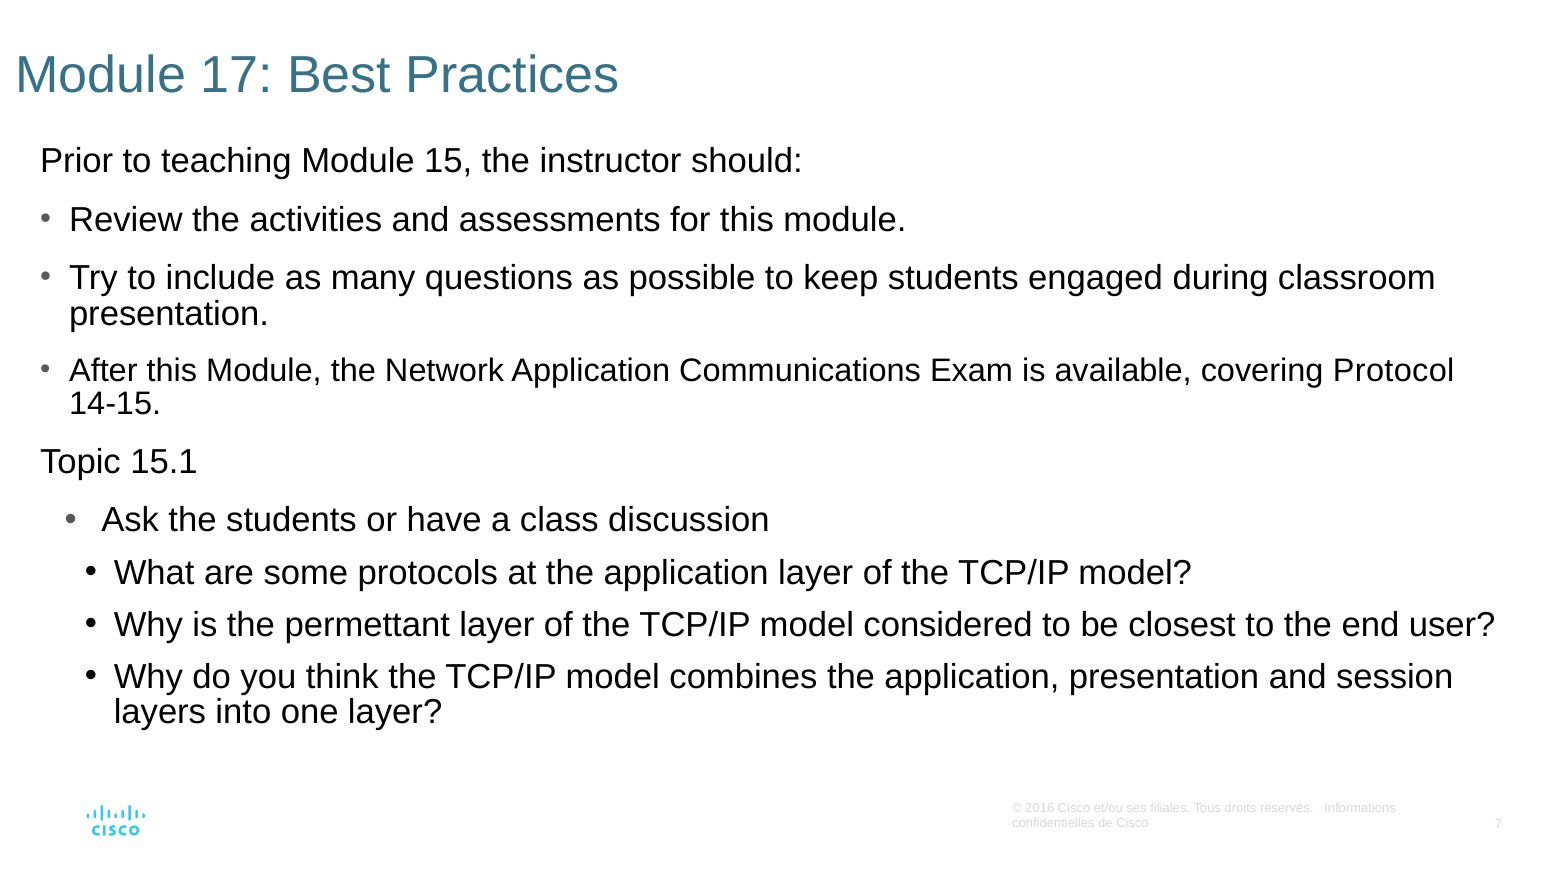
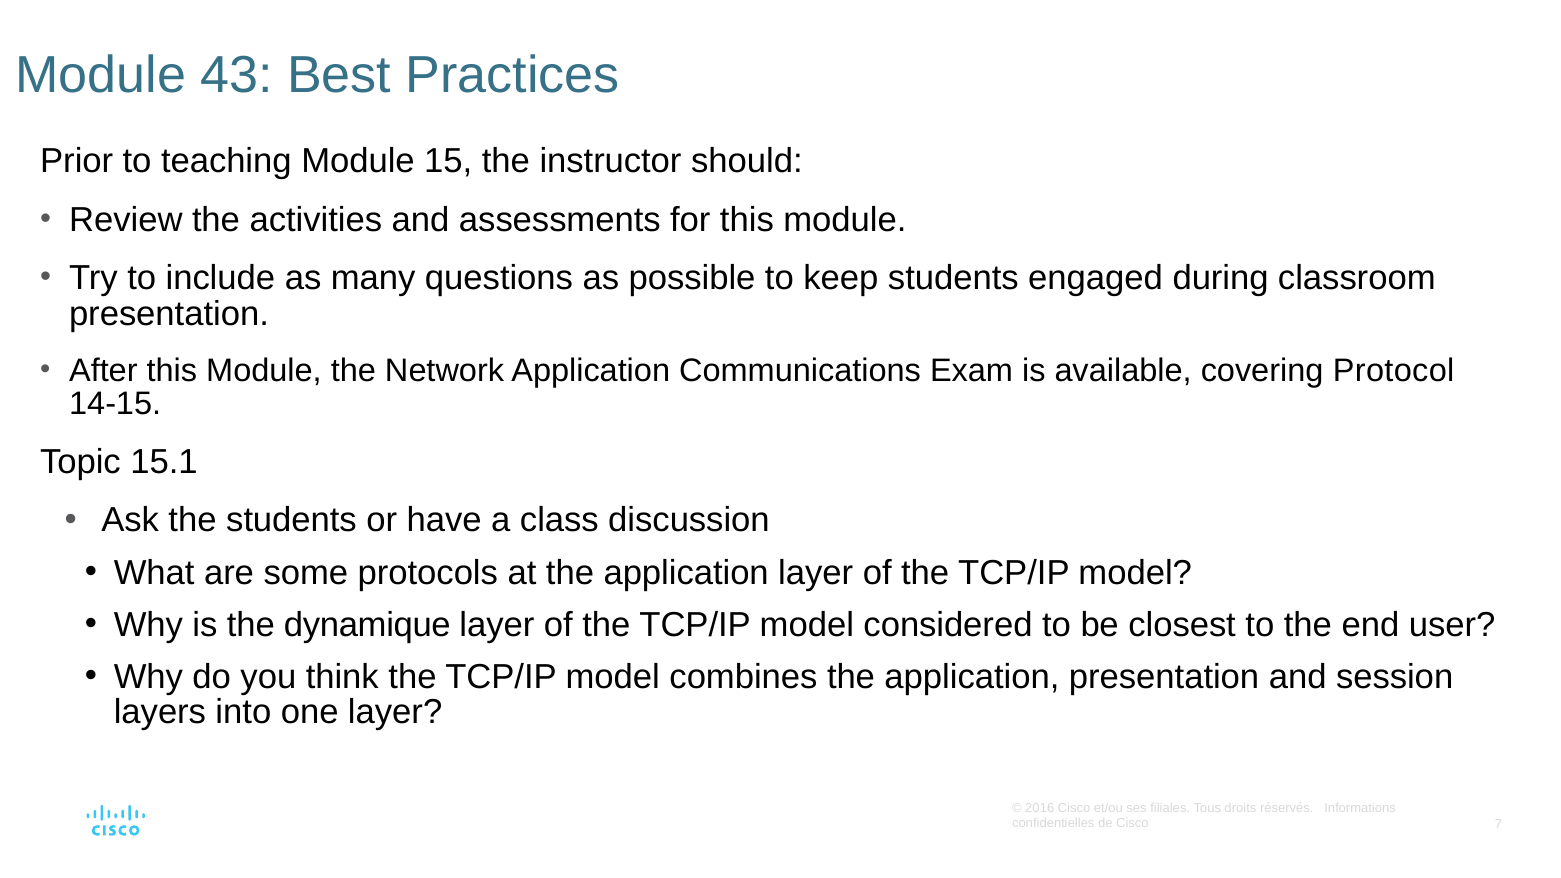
17: 17 -> 43
permettant: permettant -> dynamique
